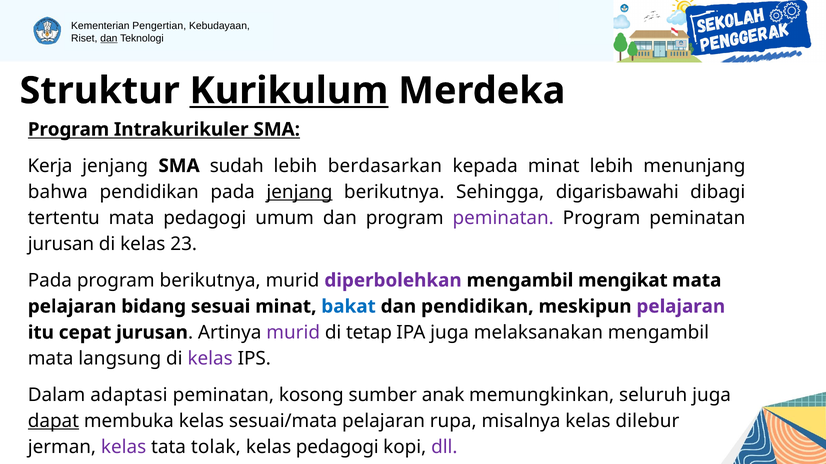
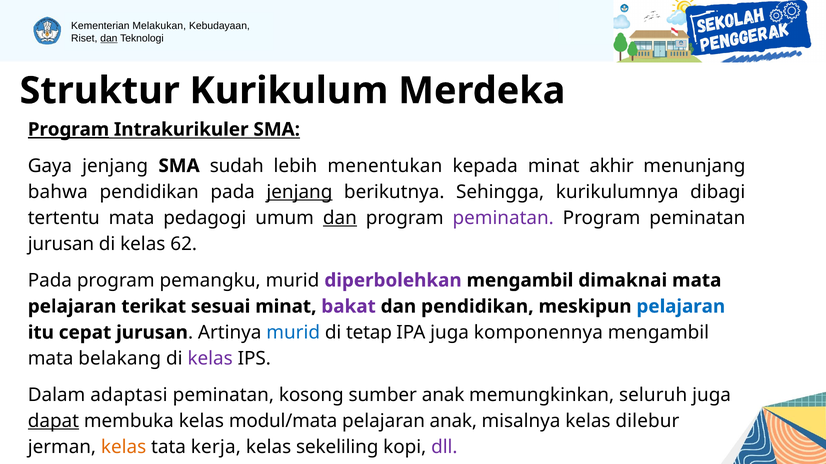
Pengertian: Pengertian -> Melakukan
Kurikulum underline: present -> none
Program at (69, 130) underline: none -> present
Kerja: Kerja -> Gaya
berdasarkan: berdasarkan -> menentukan
minat lebih: lebih -> akhir
digarisbawahi: digarisbawahi -> kurikulumnya
dan at (340, 218) underline: none -> present
23: 23 -> 62
program berikutnya: berikutnya -> pemangku
mengikat: mengikat -> dimaknai
bidang: bidang -> terikat
bakat colour: blue -> purple
pelajaran at (681, 307) colour: purple -> blue
murid at (293, 333) colour: purple -> blue
melaksanakan: melaksanakan -> komponennya
langsung: langsung -> belakang
sesuai/mata: sesuai/mata -> modul/mata
pelajaran rupa: rupa -> anak
kelas at (124, 448) colour: purple -> orange
tolak: tolak -> kerja
kelas pedagogi: pedagogi -> sekeliling
